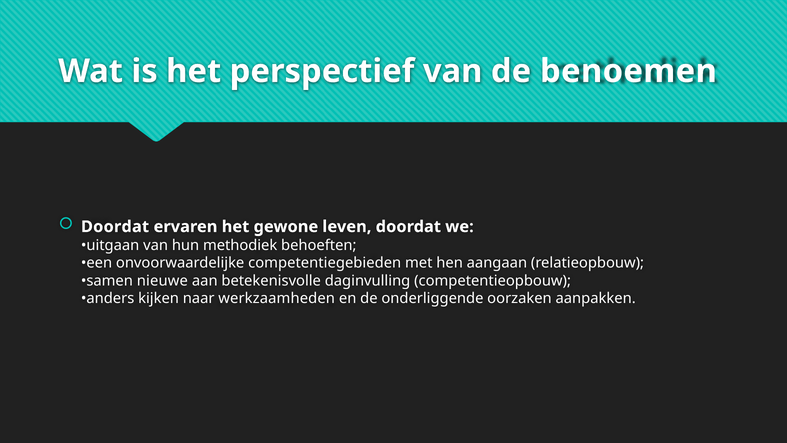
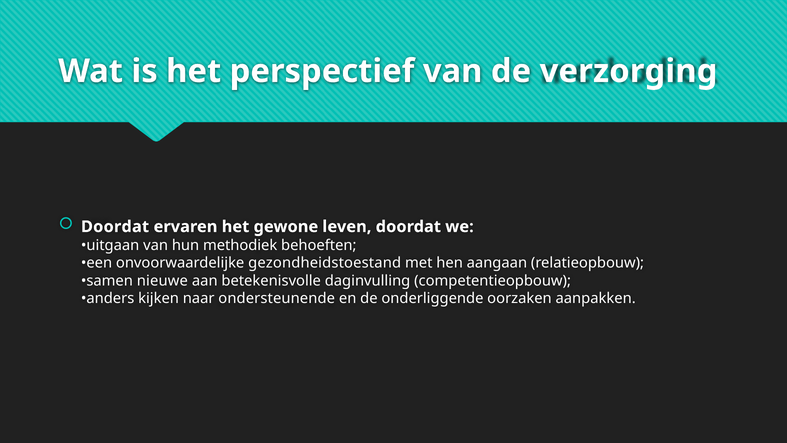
benoemen: benoemen -> verzorging
competentiegebieden: competentiegebieden -> gezondheidstoestand
werkzaamheden: werkzaamheden -> ondersteunende
